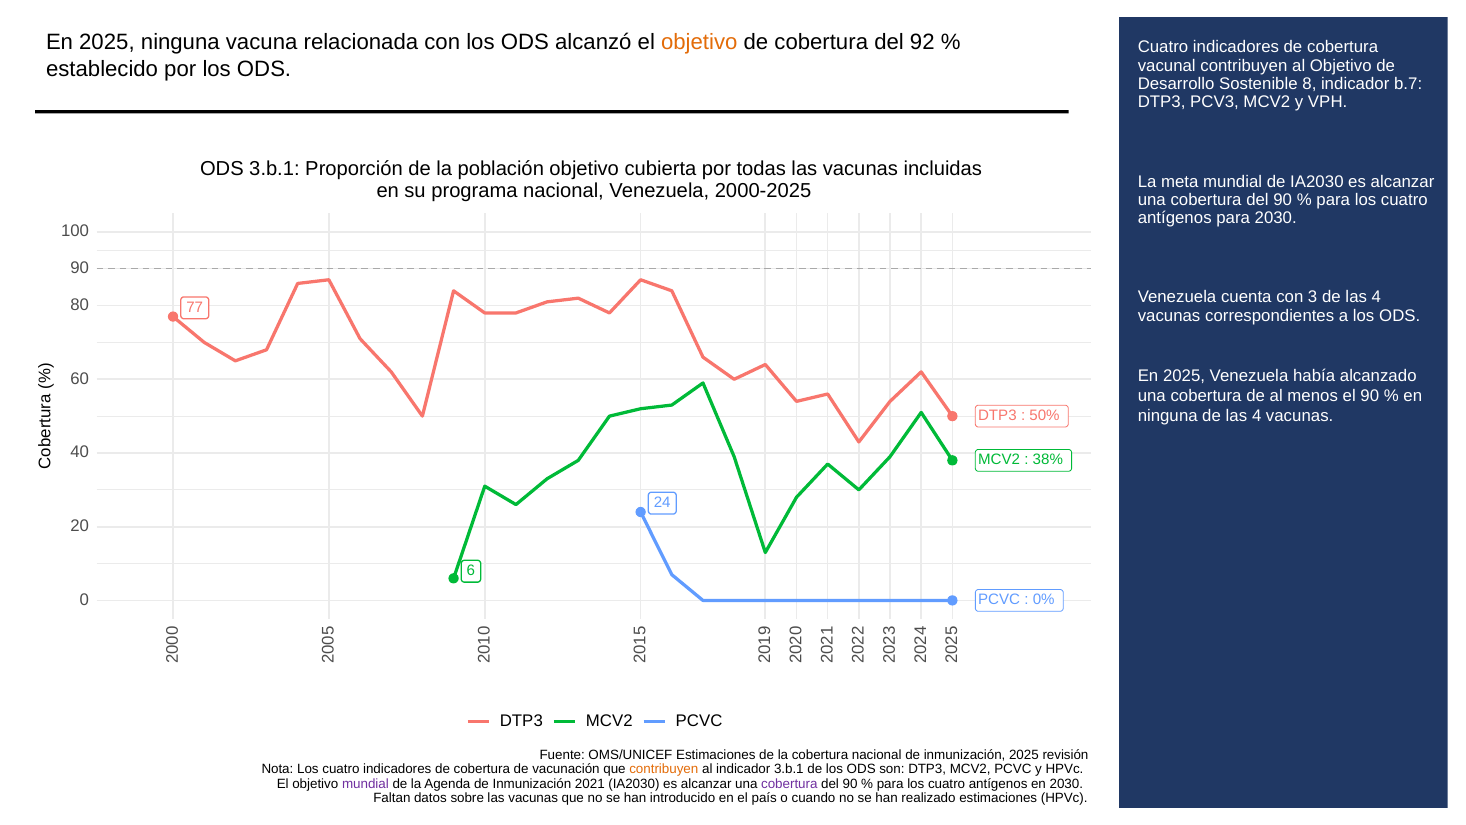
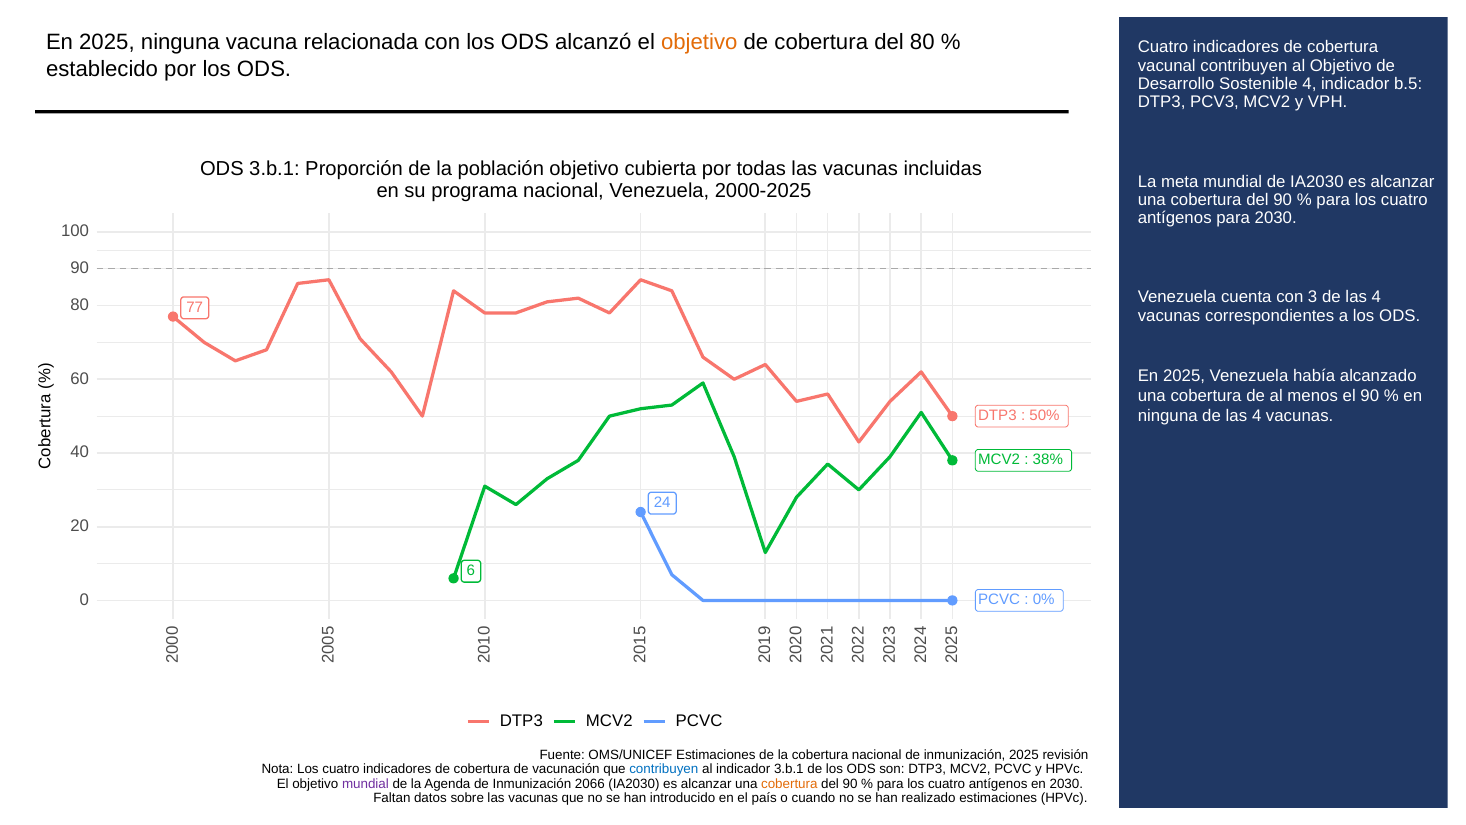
del 92: 92 -> 80
Sostenible 8: 8 -> 4
b.7: b.7 -> b.5
contribuyen at (664, 769) colour: orange -> blue
2021: 2021 -> 2066
cobertura at (789, 783) colour: purple -> orange
